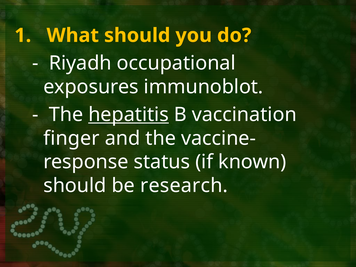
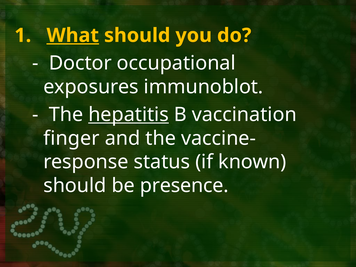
What underline: none -> present
Riyadh: Riyadh -> Doctor
research: research -> presence
